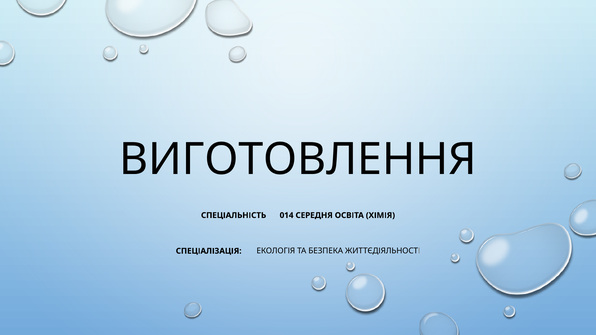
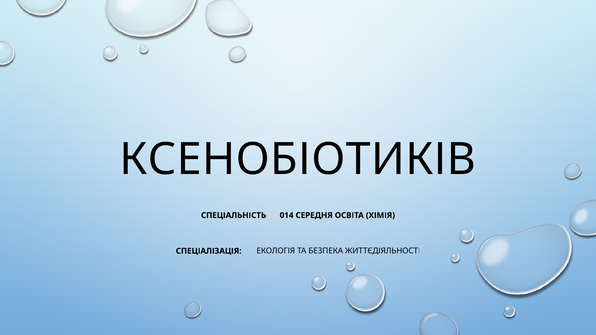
ВИГОТОВЛЕННЯ: ВИГОТОВЛЕННЯ -> КСЕНОБІОТИКІВ
